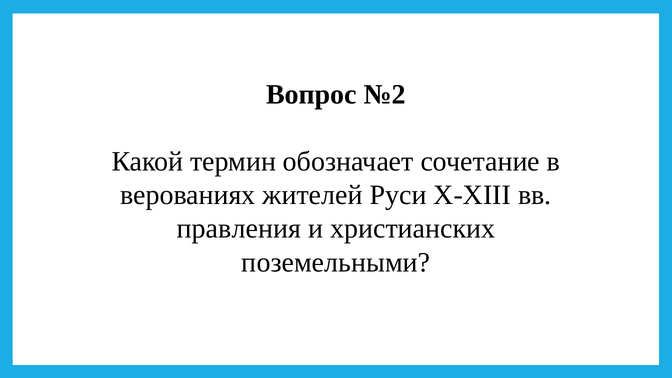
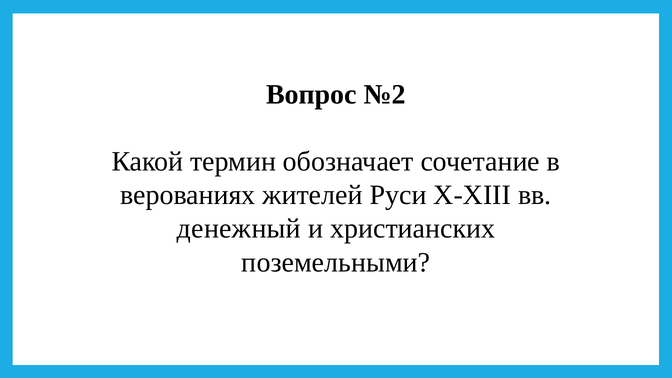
правления: правления -> денежный
